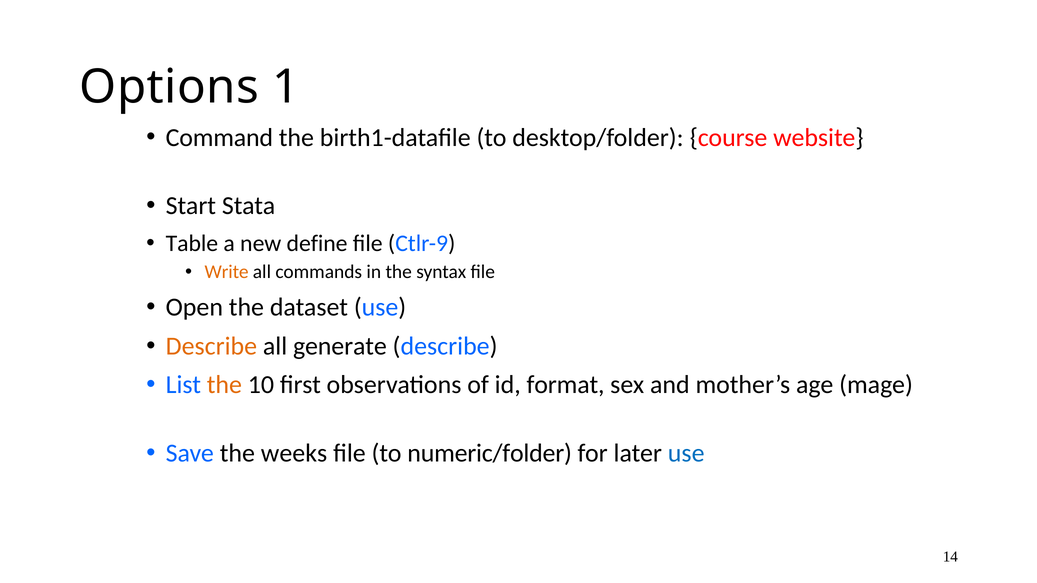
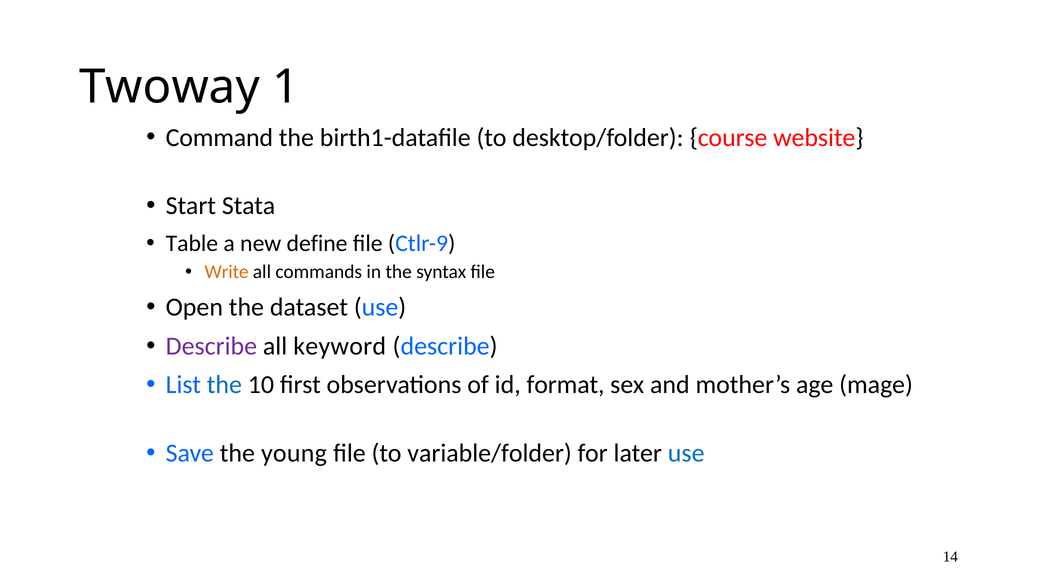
Options: Options -> Twoway
Describe at (211, 346) colour: orange -> purple
generate: generate -> keyword
the at (224, 385) colour: orange -> blue
weeks: weeks -> young
numeric/folder: numeric/folder -> variable/folder
